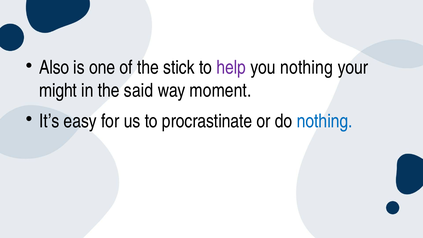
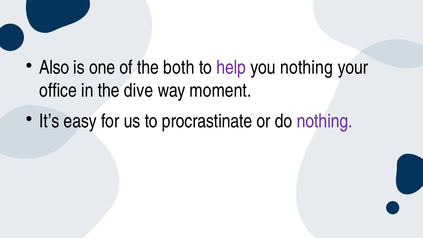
stick: stick -> both
might: might -> office
said: said -> dive
nothing at (325, 121) colour: blue -> purple
